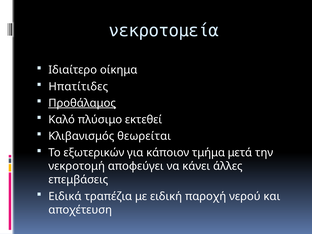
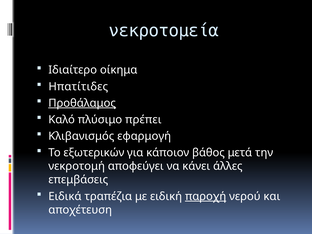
εκτεθεί: εκτεθεί -> πρέπει
θεωρείται: θεωρείται -> εφαρμογή
τμήμα: τμήμα -> βάθος
παροχή underline: none -> present
